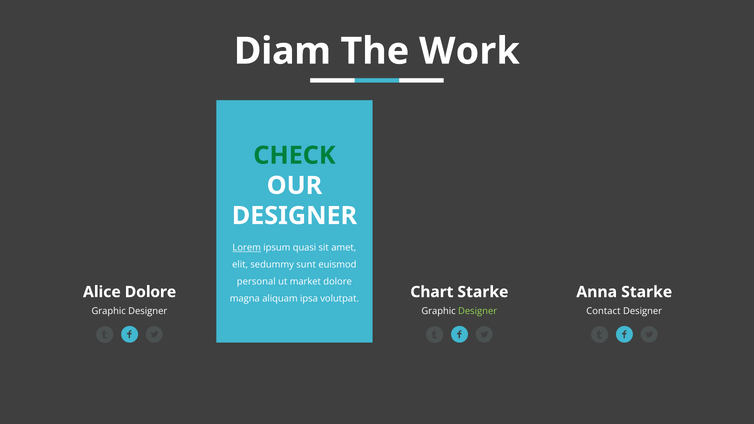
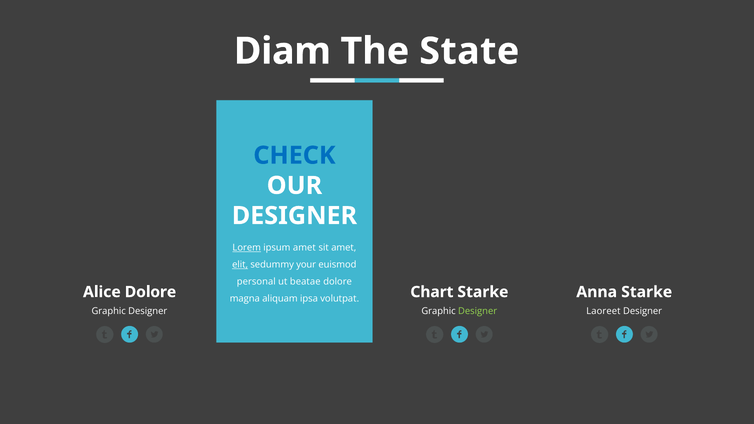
Work: Work -> State
CHECK colour: green -> blue
ipsum quasi: quasi -> amet
elit underline: none -> present
sunt: sunt -> your
market: market -> beatae
Contact: Contact -> Laoreet
